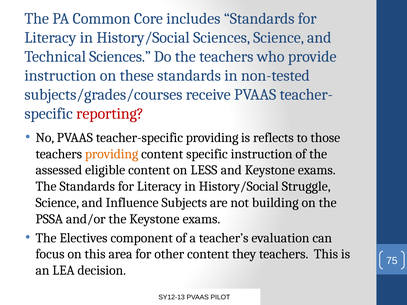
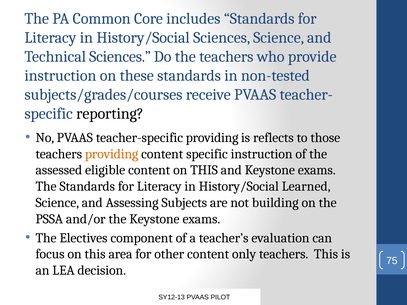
reporting colour: red -> black
content on LESS: LESS -> THIS
Struggle: Struggle -> Learned
Influence: Influence -> Assessing
they: they -> only
